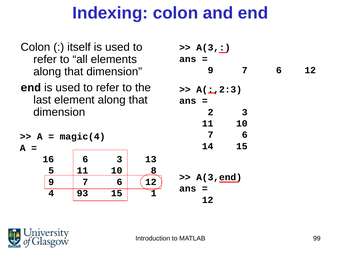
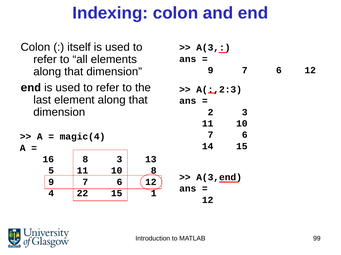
16 6: 6 -> 8
93: 93 -> 22
